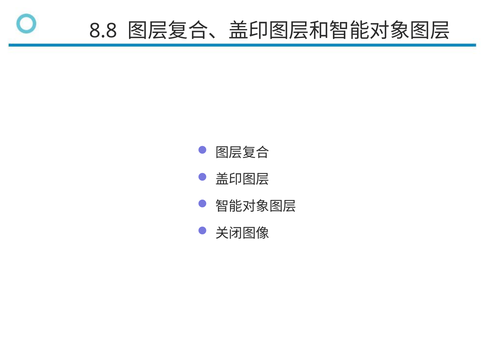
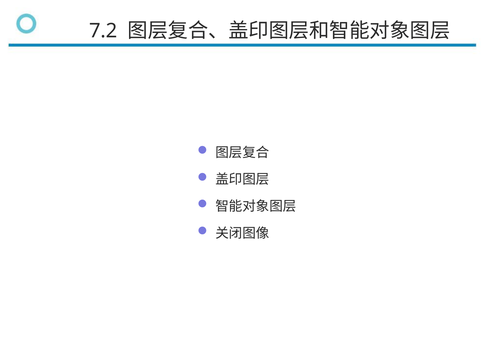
8.8: 8.8 -> 7.2
